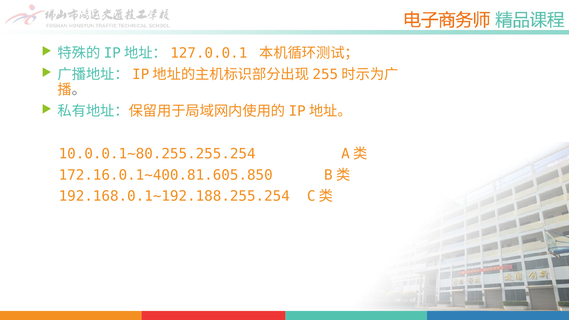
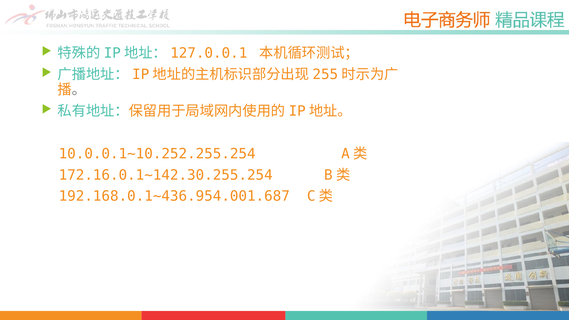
10.0.0.1~80.255.255.254: 10.0.0.1~80.255.255.254 -> 10.0.0.1~10.252.255.254
172.16.0.1~400.81.605.850: 172.16.0.1~400.81.605.850 -> 172.16.0.1~142.30.255.254
192.168.0.1~192.188.255.254: 192.168.0.1~192.188.255.254 -> 192.168.0.1~436.954.001.687
